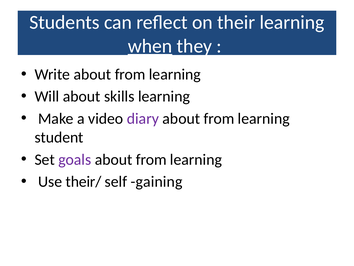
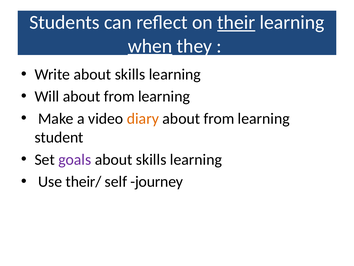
their underline: none -> present
Write about from: from -> skills
skills at (119, 96): skills -> from
diary colour: purple -> orange
from at (151, 159): from -> skills
gaining: gaining -> journey
